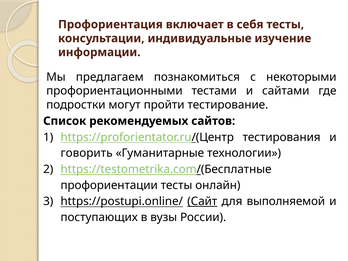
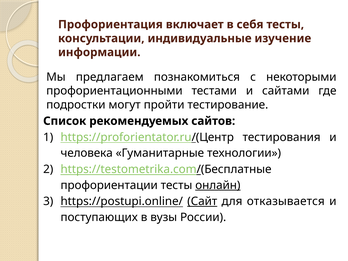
говорить: говорить -> человека
онлайн underline: none -> present
выполняемой: выполняемой -> отказывается
